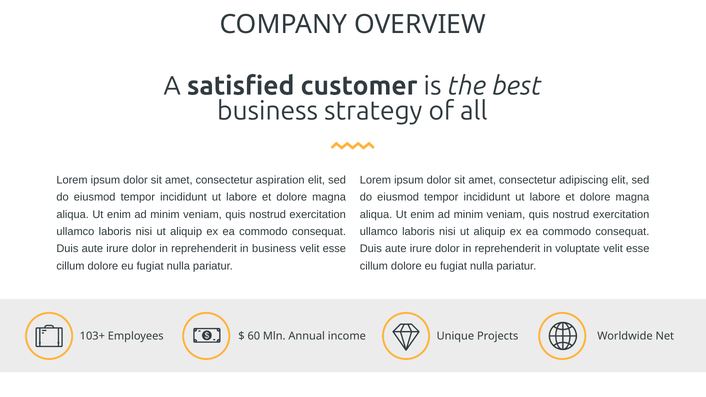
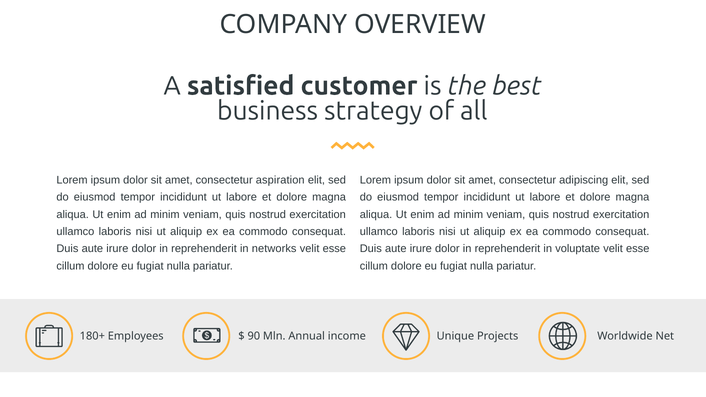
in business: business -> networks
103+: 103+ -> 180+
60: 60 -> 90
